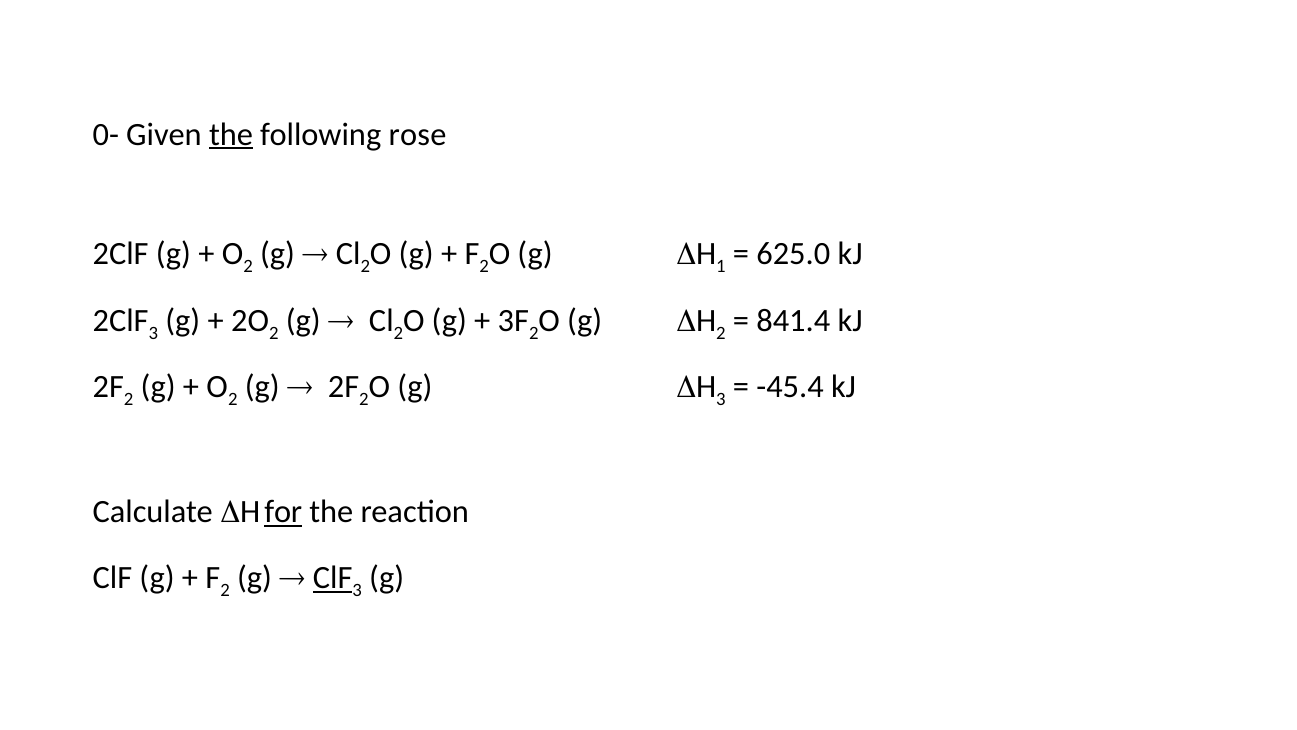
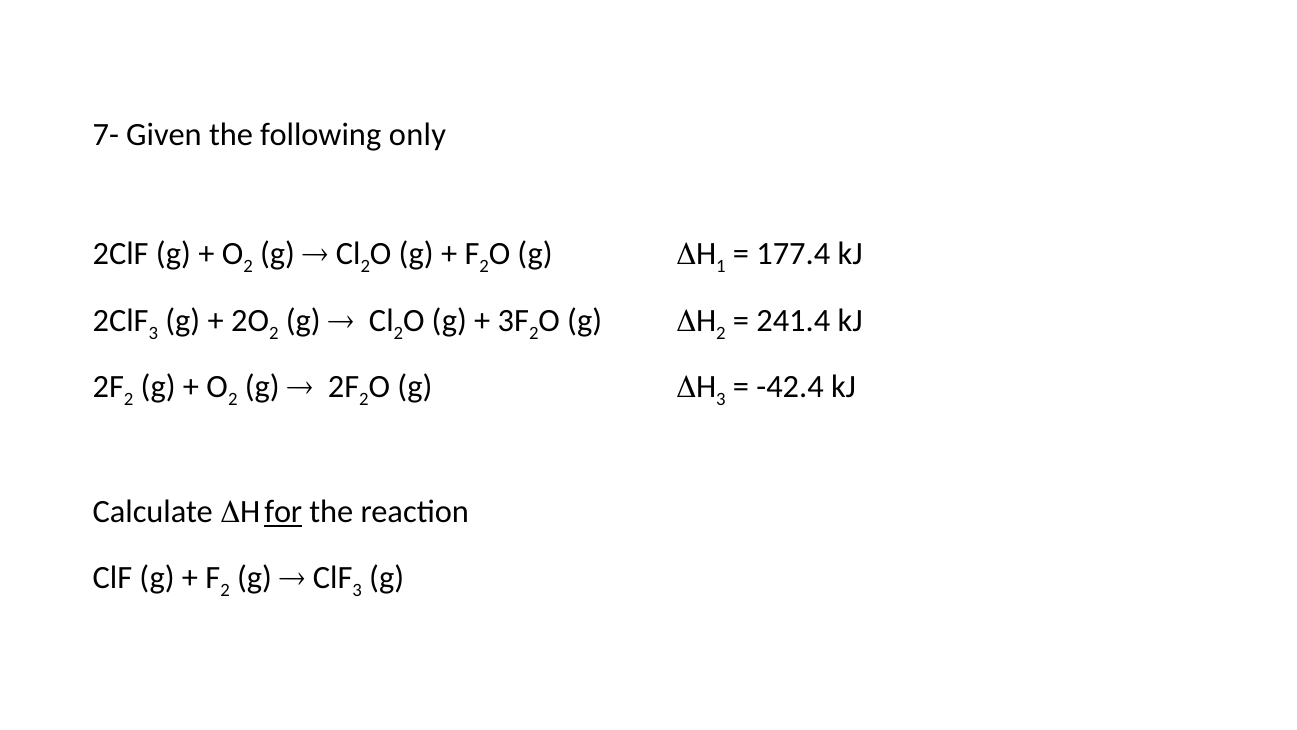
0-: 0- -> 7-
the at (231, 134) underline: present -> none
rose: rose -> only
625.0: 625.0 -> 177.4
841.4: 841.4 -> 241.4
-45.4: -45.4 -> -42.4
ClF at (333, 578) underline: present -> none
